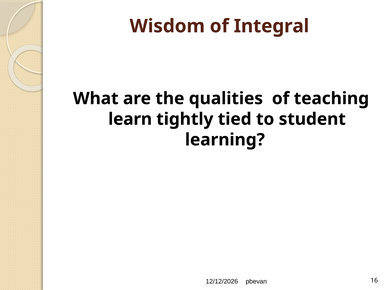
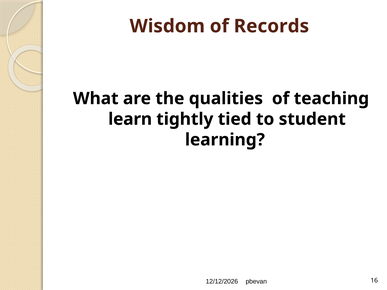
Integral: Integral -> Records
